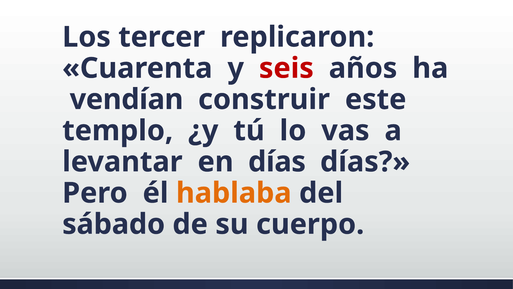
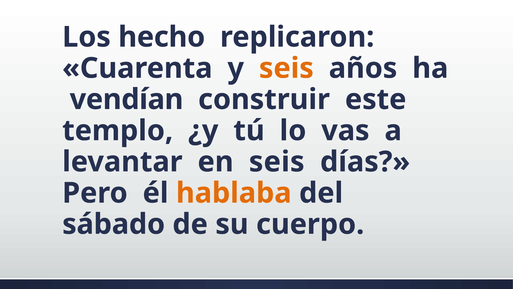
tercer: tercer -> hecho
seis at (286, 68) colour: red -> orange
en días: días -> seis
